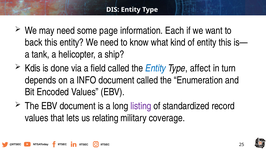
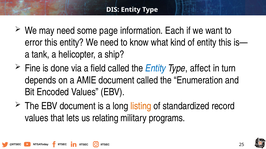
back: back -> error
Kdis: Kdis -> Fine
INFO: INFO -> AMIE
listing colour: purple -> orange
coverage: coverage -> programs
